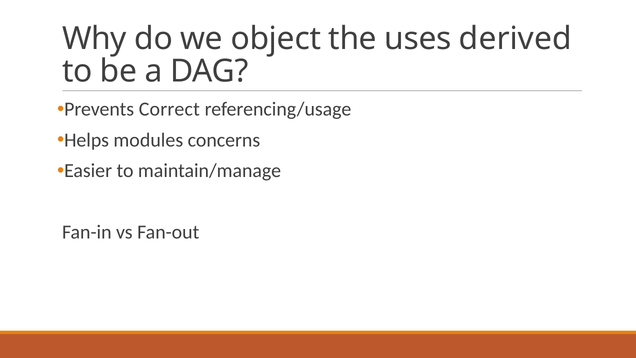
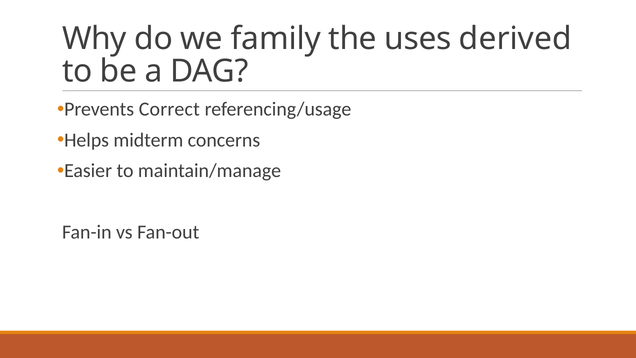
object: object -> family
modules: modules -> midterm
